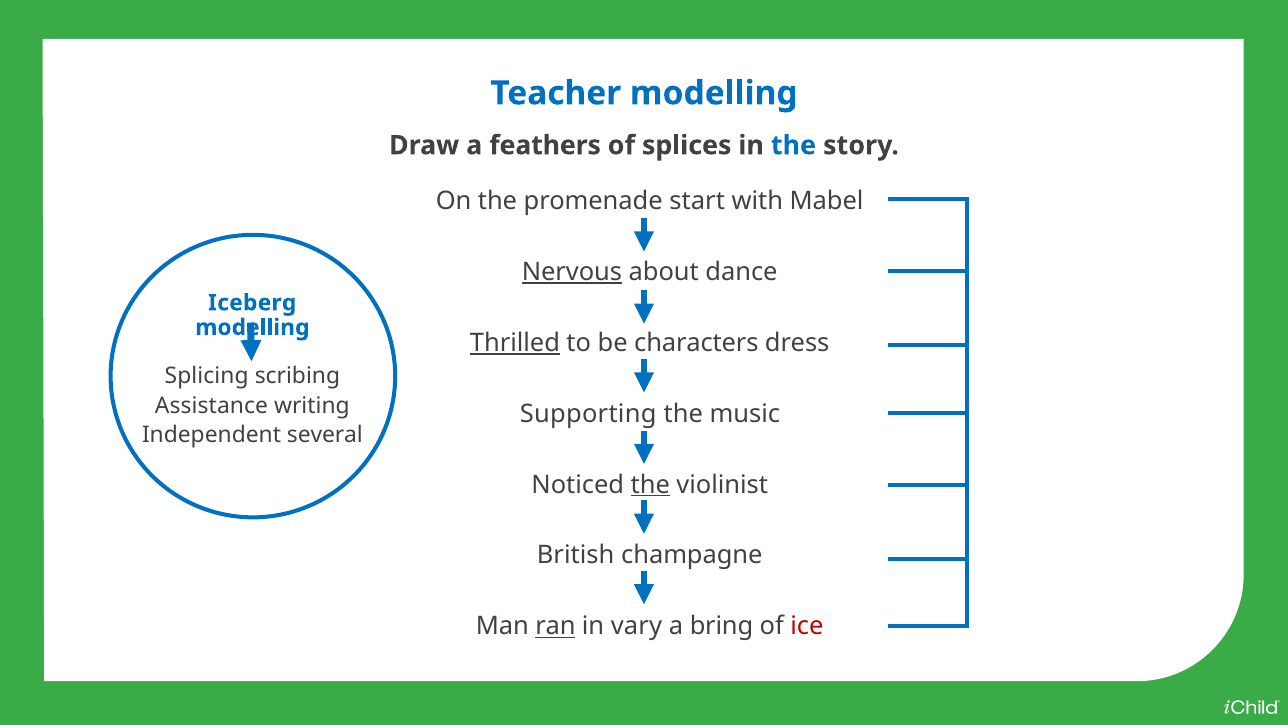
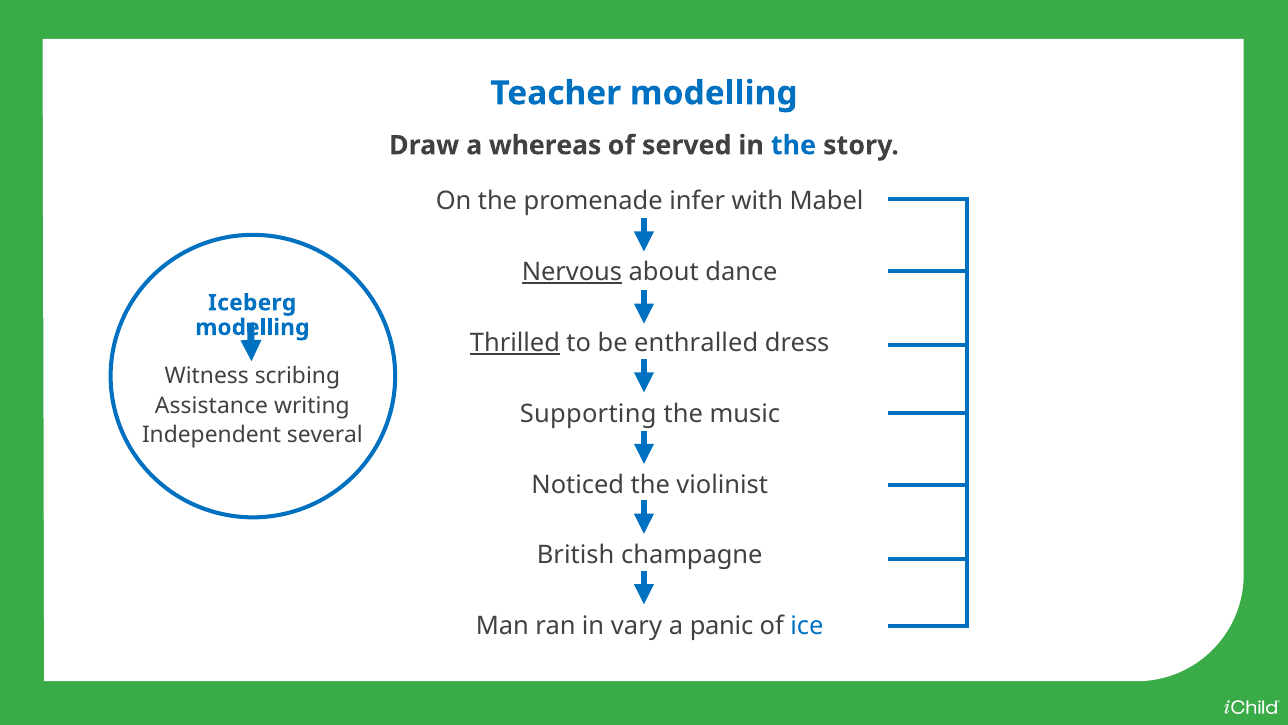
feathers: feathers -> whereas
splices: splices -> served
start: start -> infer
characters: characters -> enthralled
Splicing: Splicing -> Witness
the at (650, 484) underline: present -> none
ran underline: present -> none
bring: bring -> panic
ice colour: red -> blue
